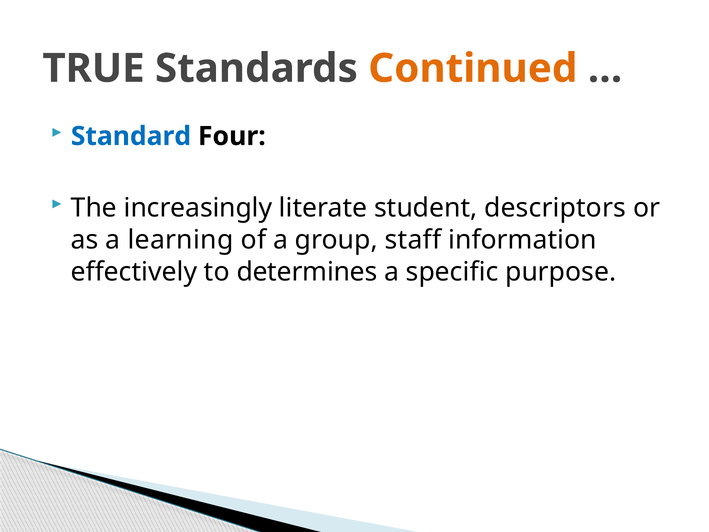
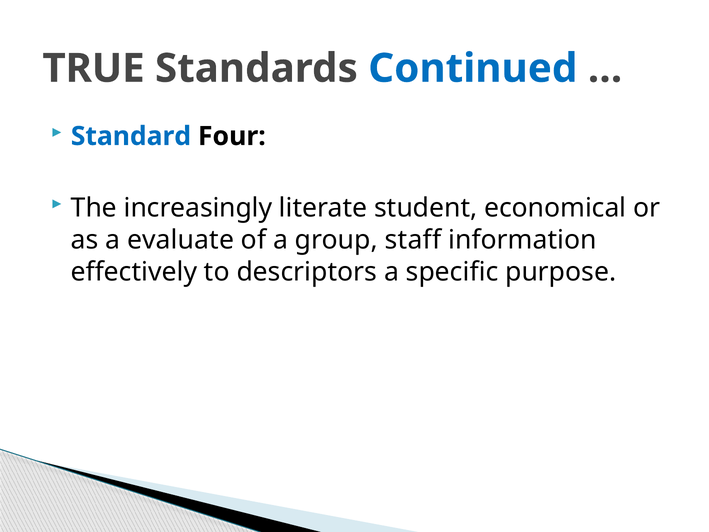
Continued colour: orange -> blue
descriptors: descriptors -> economical
learning: learning -> evaluate
determines: determines -> descriptors
